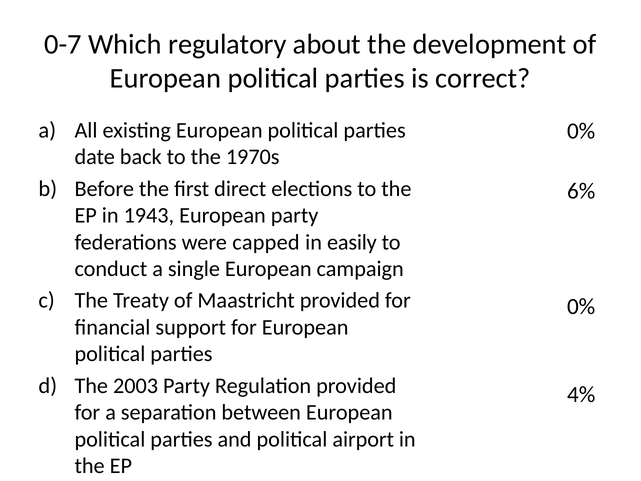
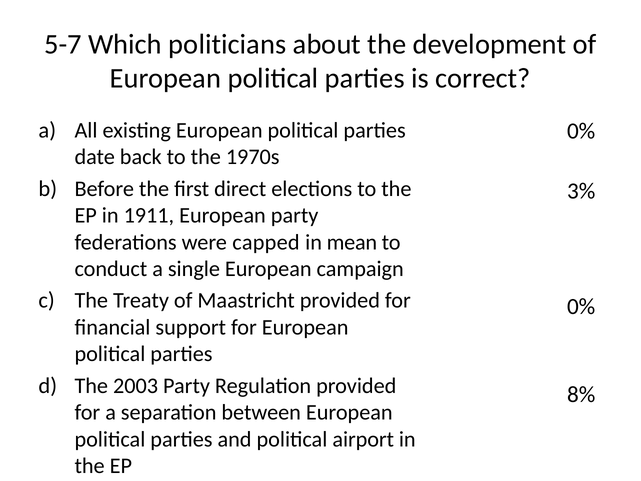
0-7: 0-7 -> 5-7
regulatory: regulatory -> politicians
6%: 6% -> 3%
1943: 1943 -> 1911
easily: easily -> mean
4%: 4% -> 8%
